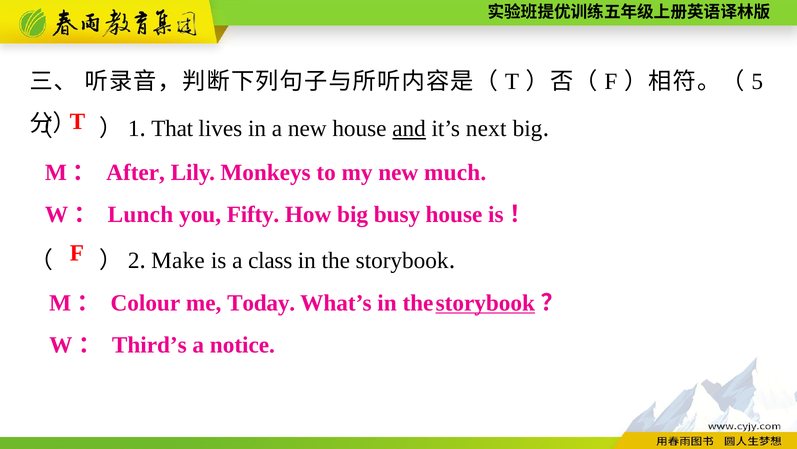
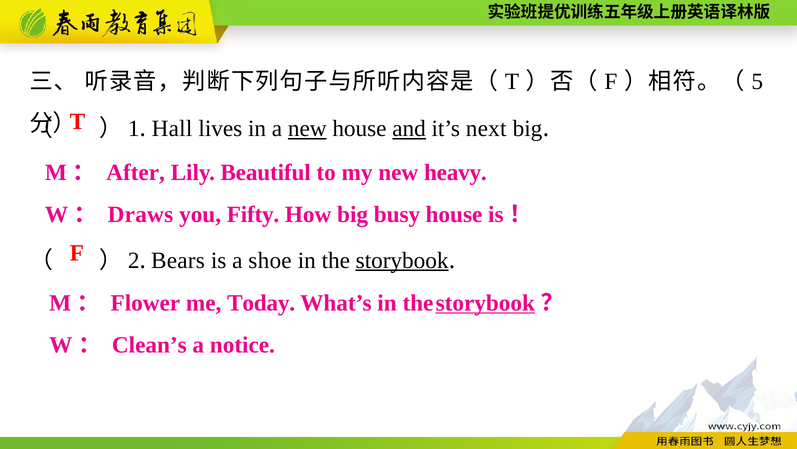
That: That -> Hall
new at (307, 128) underline: none -> present
Monkeys: Monkeys -> Beautiful
much: much -> heavy
Lunch: Lunch -> Draws
Make: Make -> Bears
class: class -> shoe
storybook at (402, 260) underline: none -> present
Colour: Colour -> Flower
Third’s: Third’s -> Clean’s
